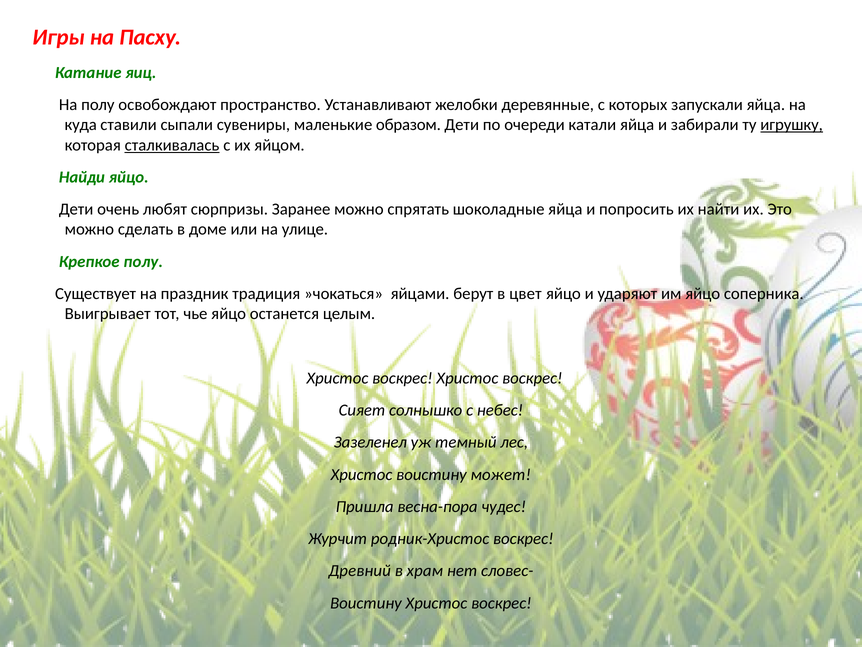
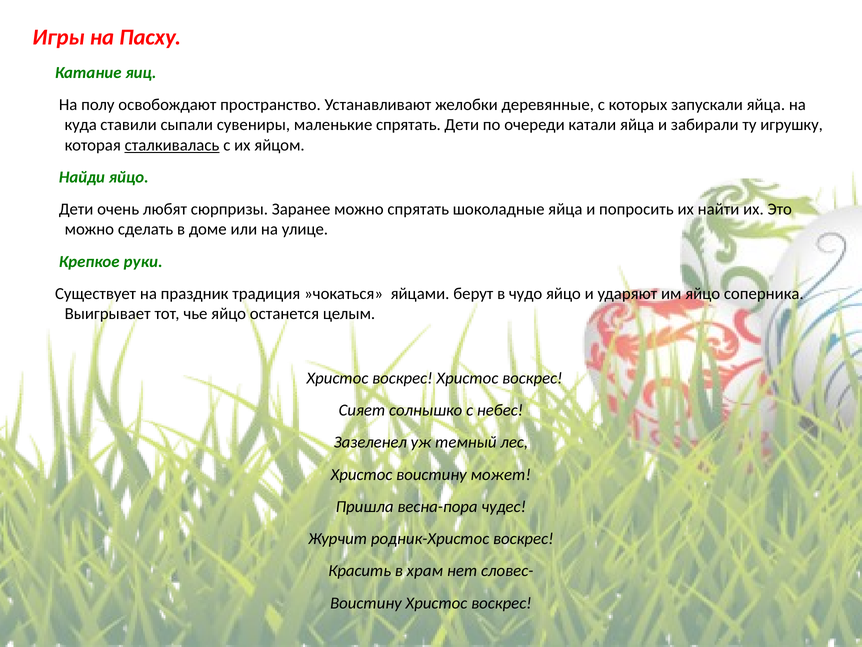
маленькие образом: образом -> спрятать
игрушку underline: present -> none
Крепкое полу: полу -> руки
цвет: цвет -> чудо
Древний: Древний -> Красить
